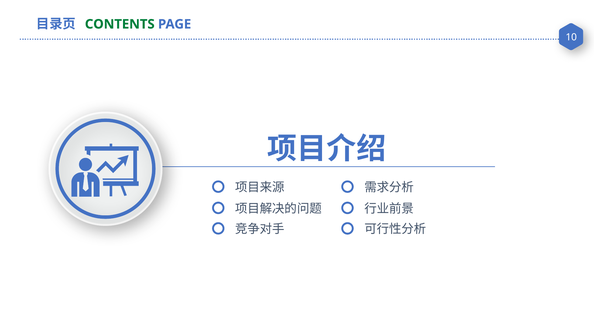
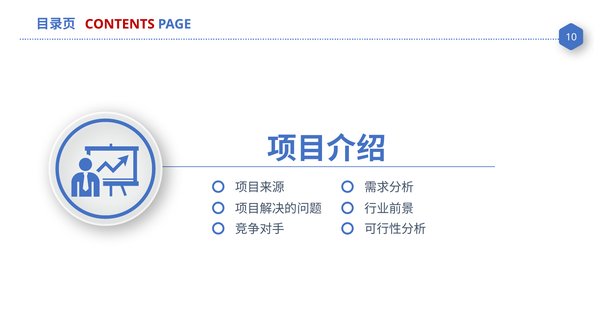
CONTENTS colour: green -> red
